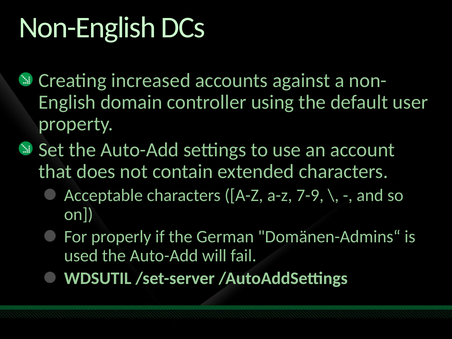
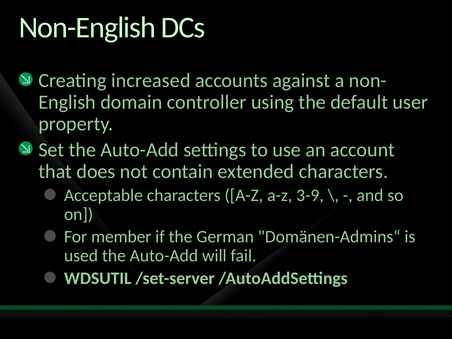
7-9: 7-9 -> 3-9
properly: properly -> member
